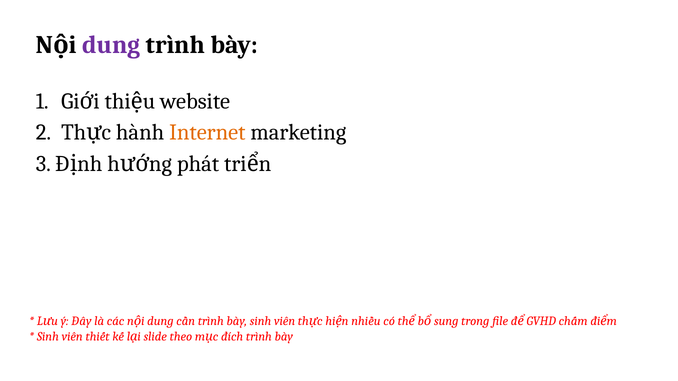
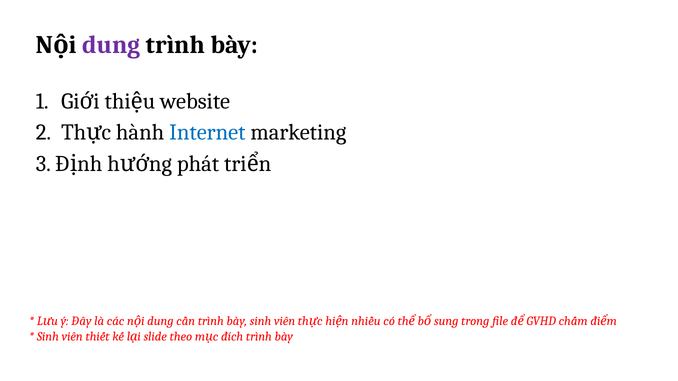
Internet colour: orange -> blue
